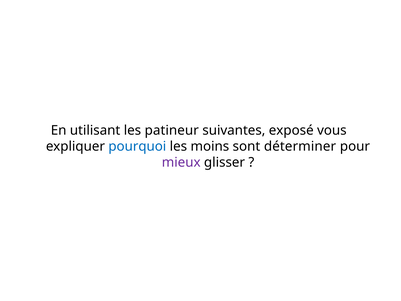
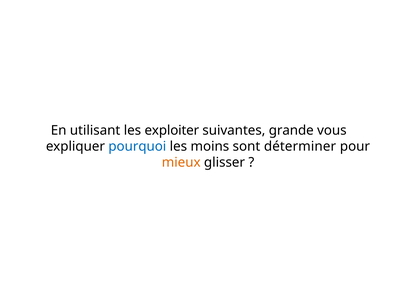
patineur: patineur -> exploiter
exposé: exposé -> grande
mieux colour: purple -> orange
